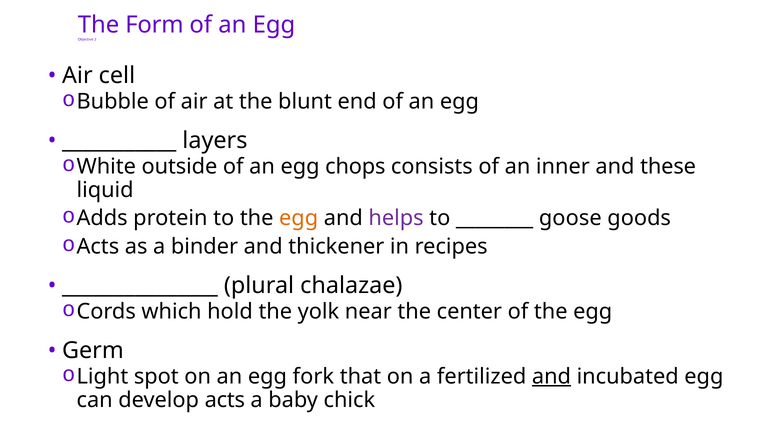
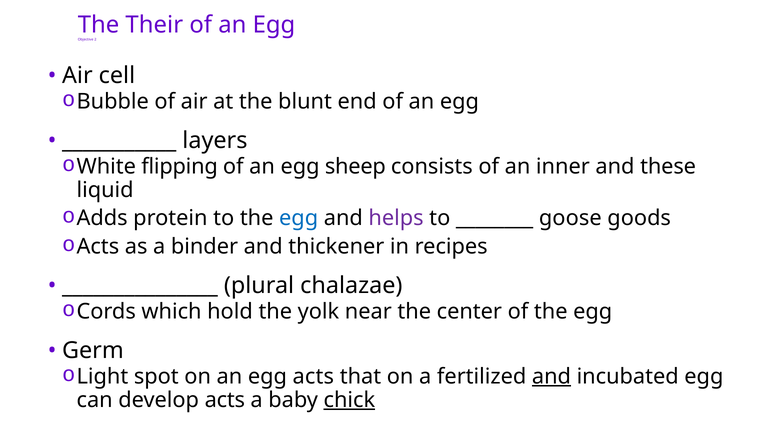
Form: Form -> Their
outside: outside -> flipping
chops: chops -> sheep
egg at (299, 218) colour: orange -> blue
egg fork: fork -> acts
chick underline: none -> present
